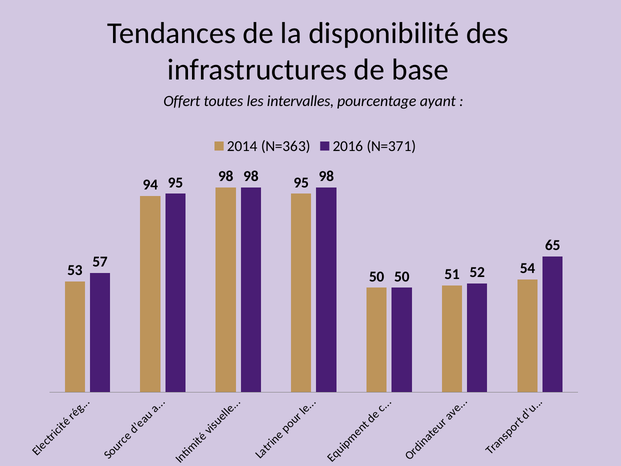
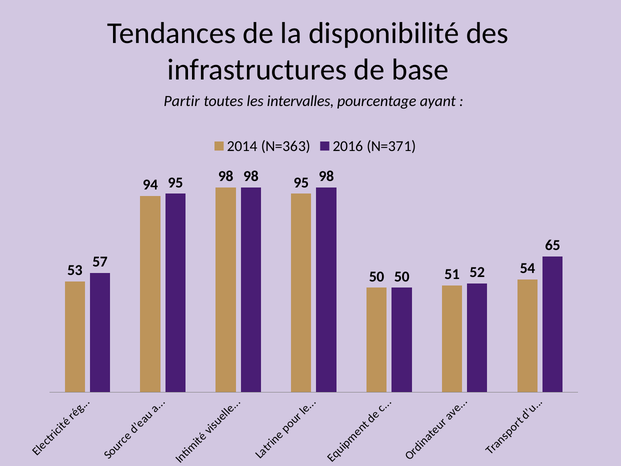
Offert: Offert -> Partir
